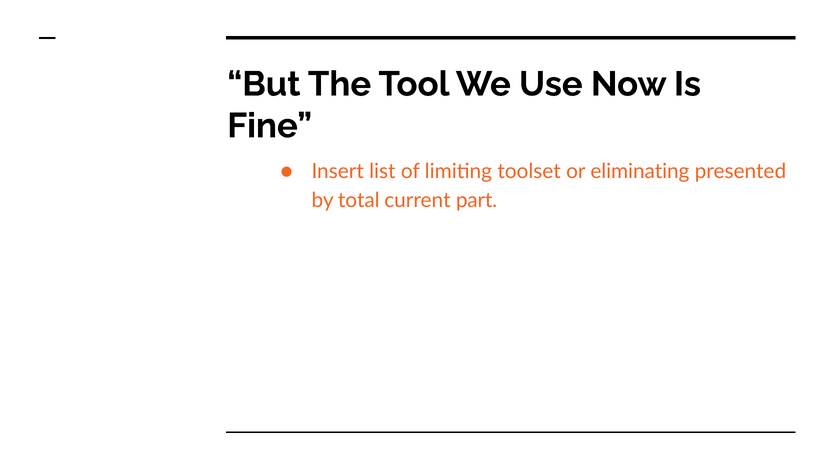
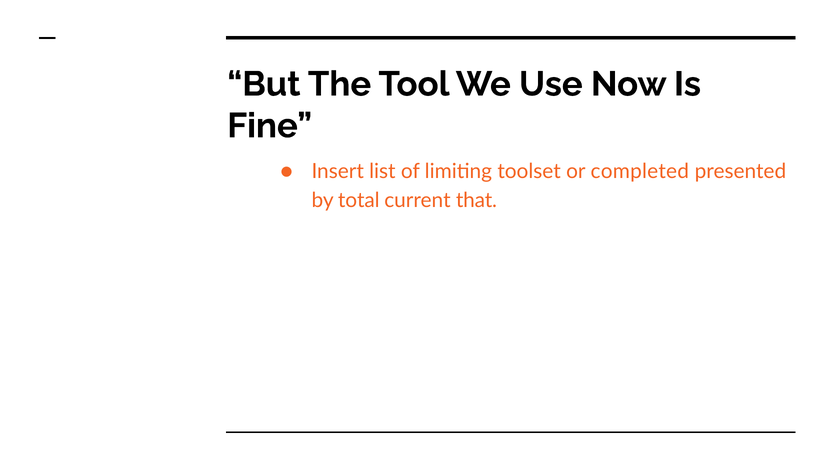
eliminating: eliminating -> completed
part: part -> that
